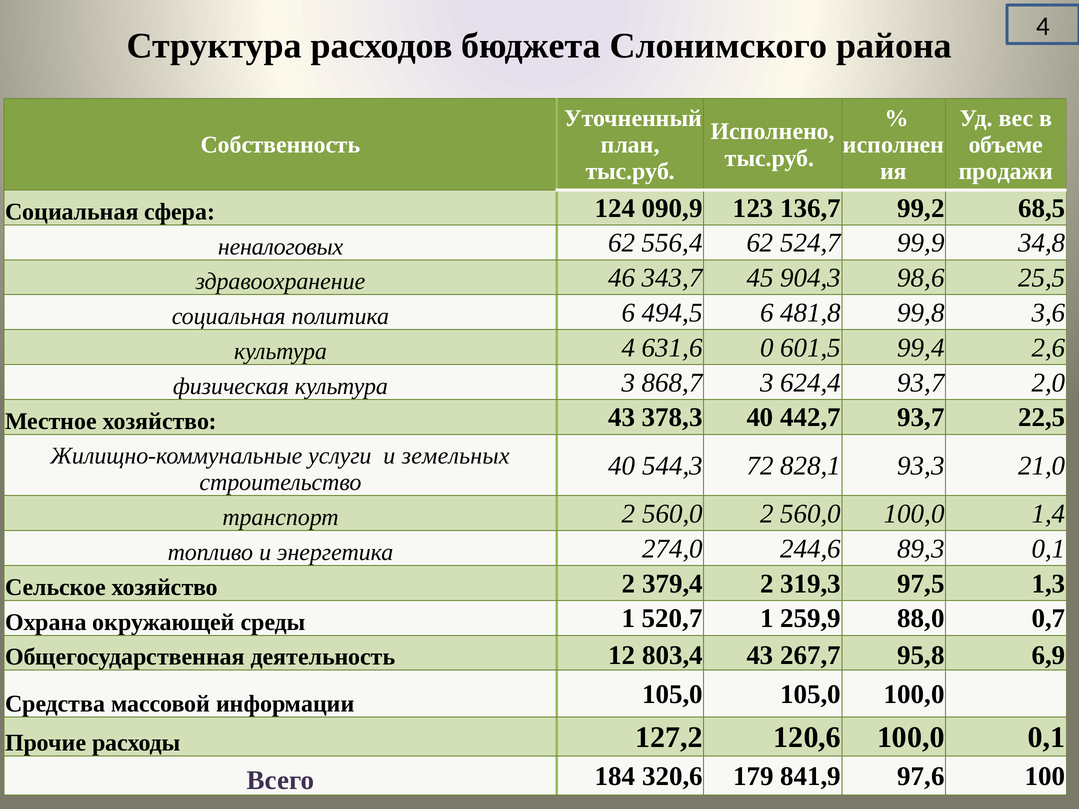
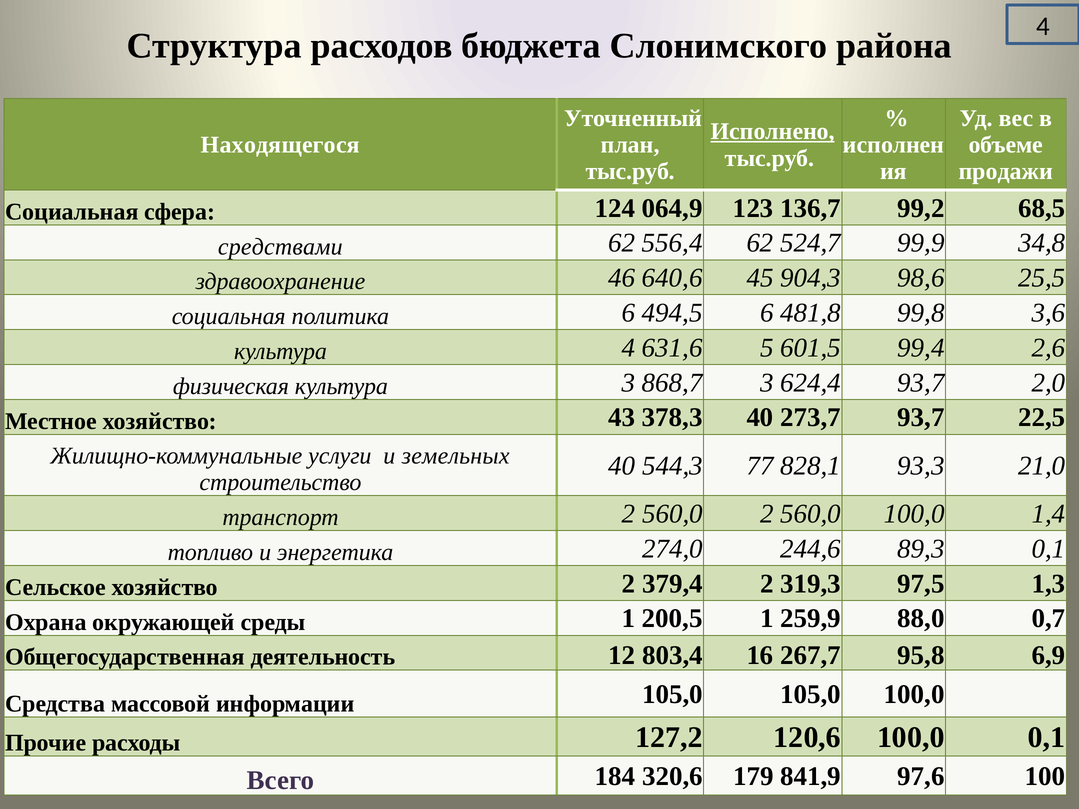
Исполнено underline: none -> present
Собственность: Собственность -> Находящегося
090,9: 090,9 -> 064,9
неналоговых: неналоговых -> средствами
343,7: 343,7 -> 640,6
0: 0 -> 5
442,7: 442,7 -> 273,7
72: 72 -> 77
520,7: 520,7 -> 200,5
803,4 43: 43 -> 16
